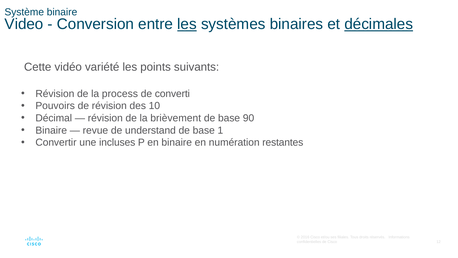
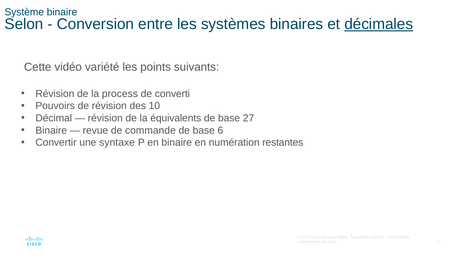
Video: Video -> Selon
les at (187, 24) underline: present -> none
brièvement: brièvement -> équivalents
90: 90 -> 27
understand: understand -> commande
1: 1 -> 6
incluses: incluses -> syntaxe
